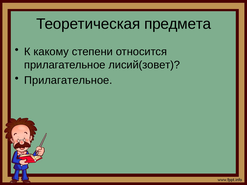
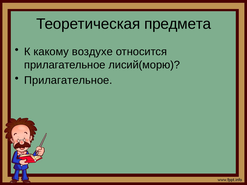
степени: степени -> воздухе
лисий(зовет: лисий(зовет -> лисий(морю
